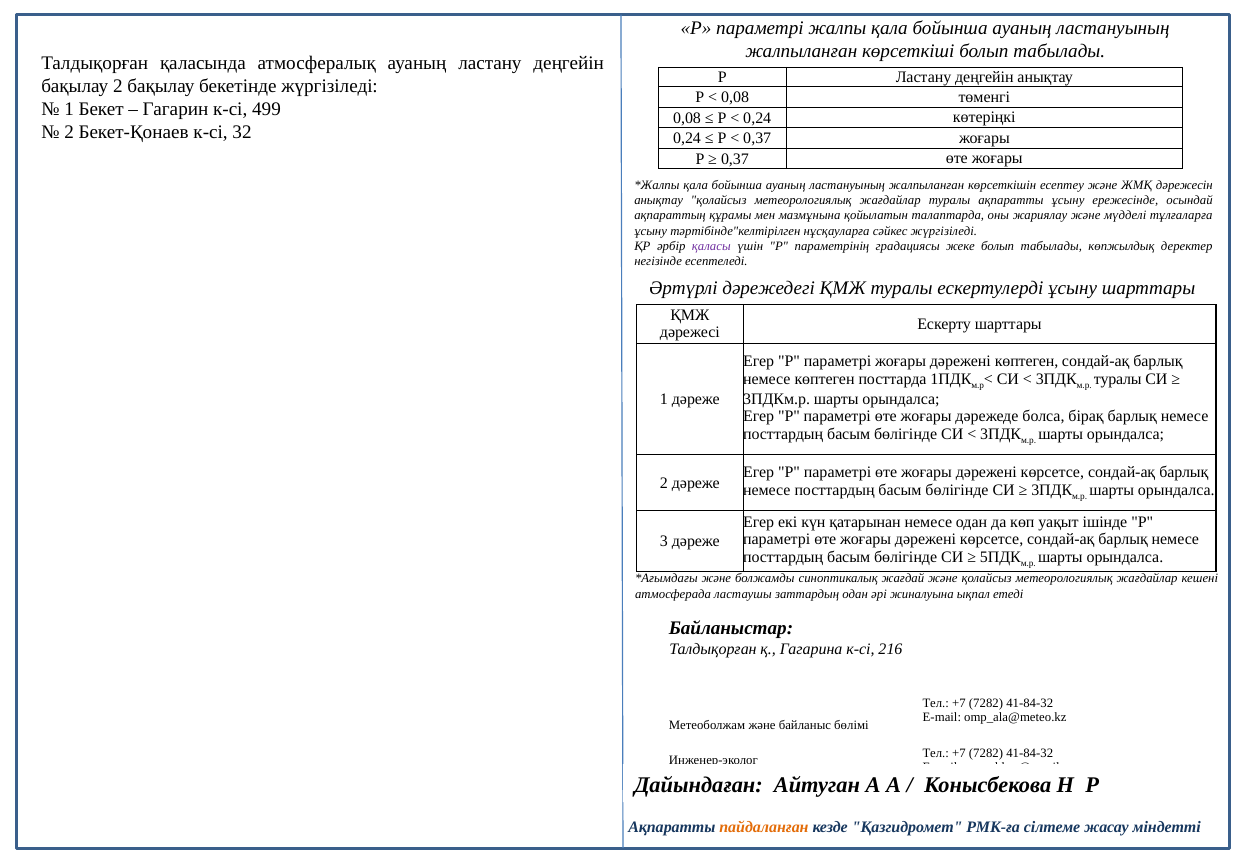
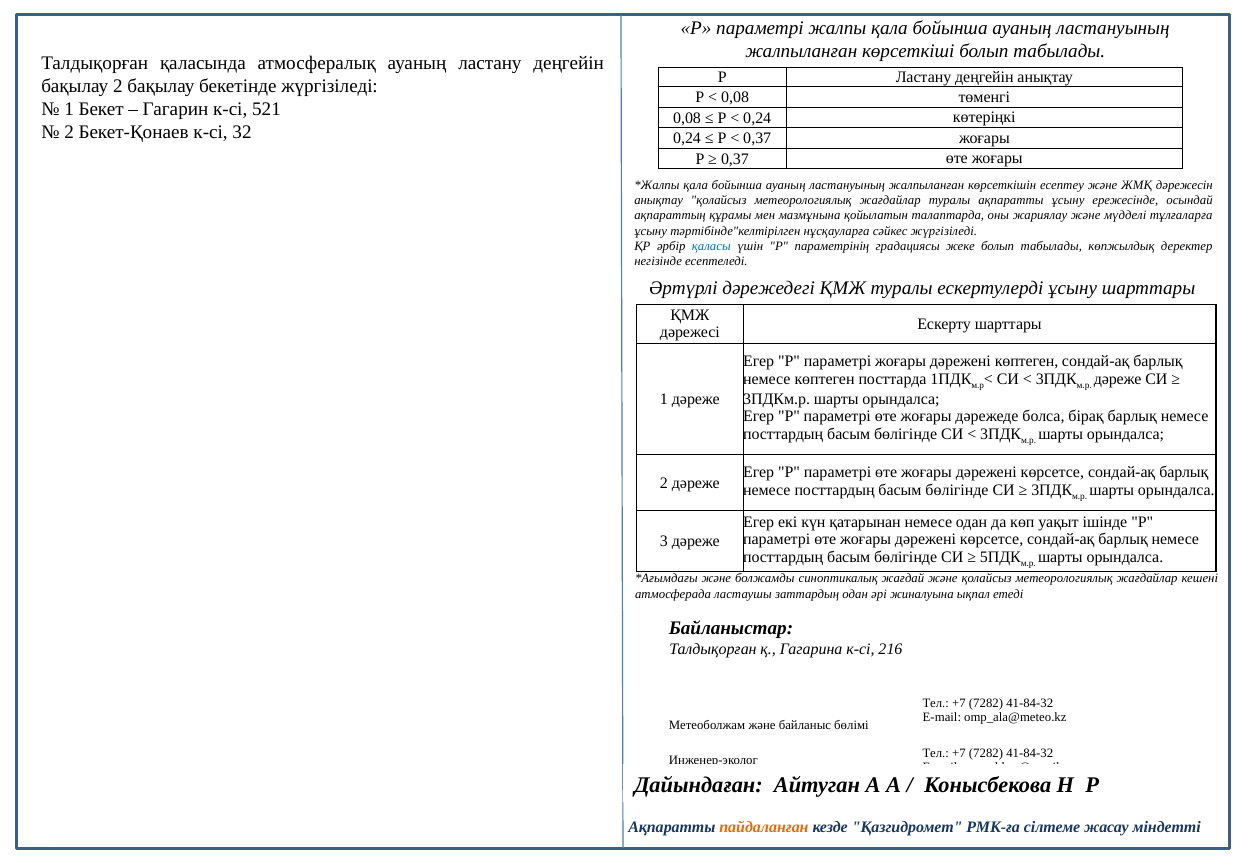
499: 499 -> 521
қаласы colour: purple -> blue
туралы at (1118, 379): туралы -> дәреже
